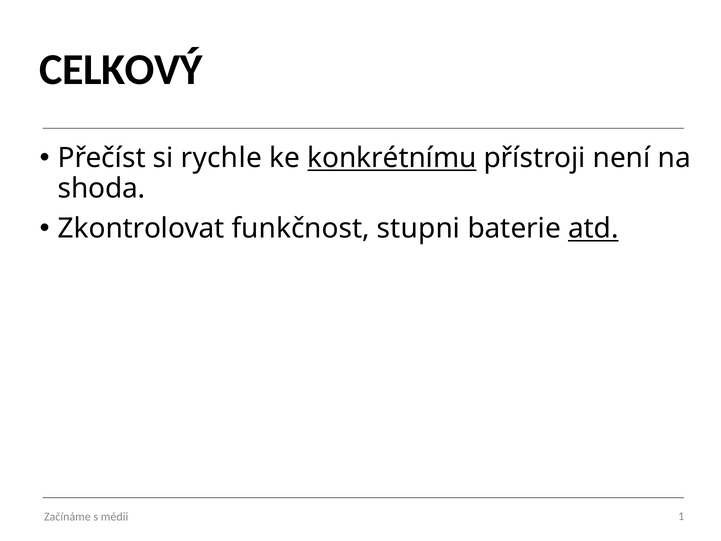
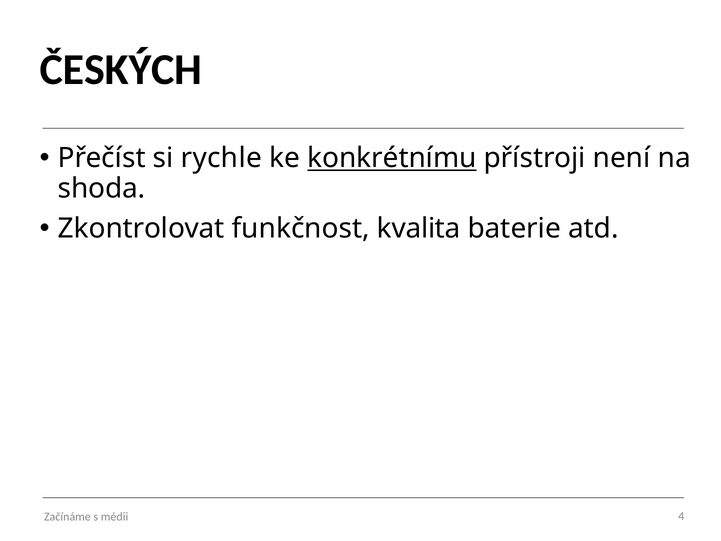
CELKOVÝ: CELKOVÝ -> ČESKÝCH
stupni: stupni -> kvalita
atd underline: present -> none
1: 1 -> 4
